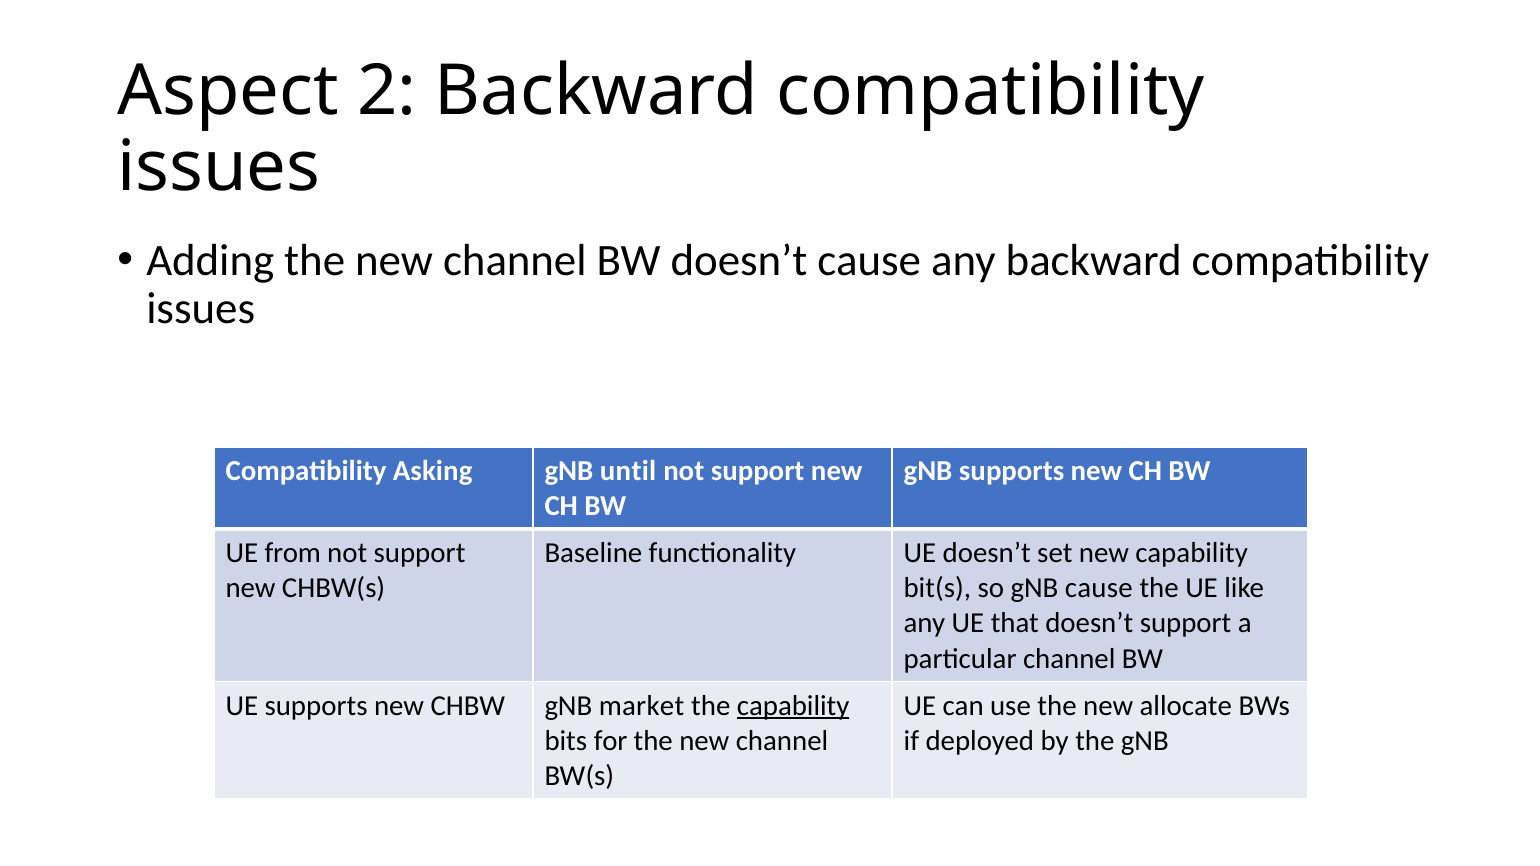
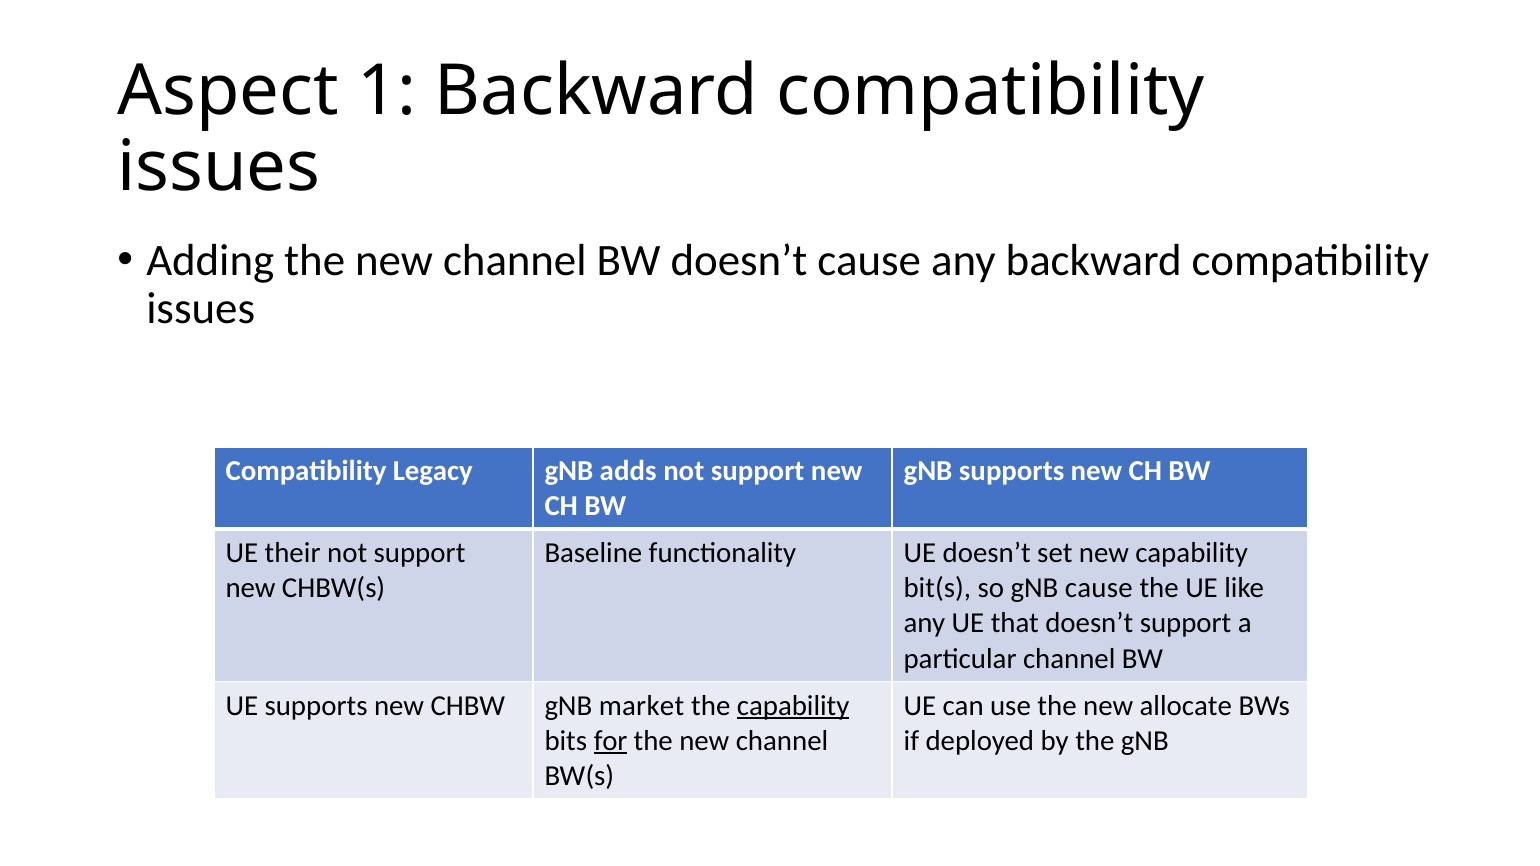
2: 2 -> 1
Asking: Asking -> Legacy
until: until -> adds
from: from -> their
for underline: none -> present
